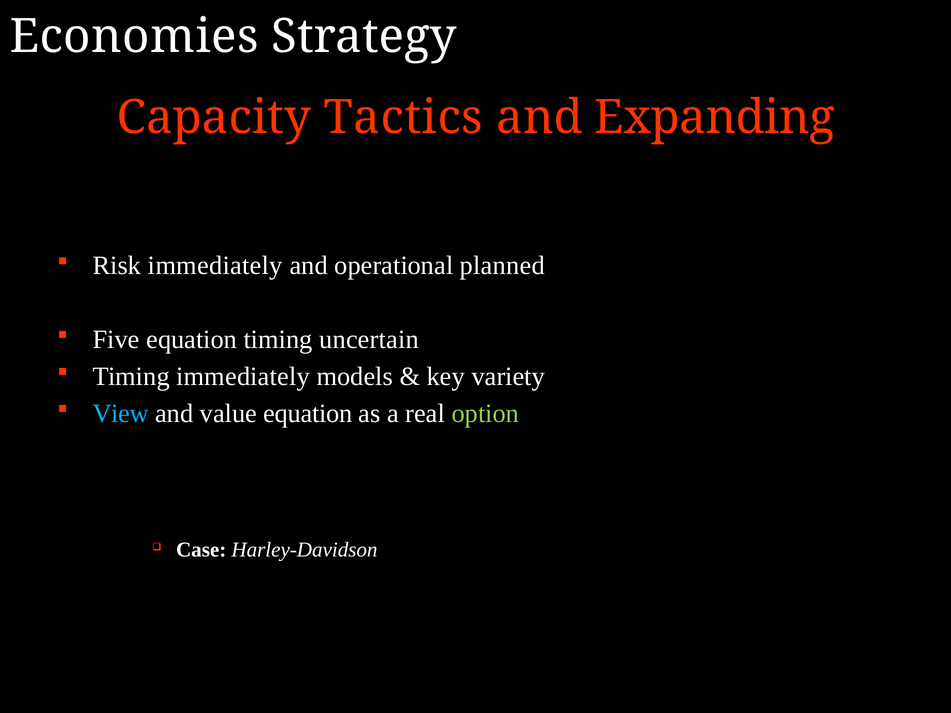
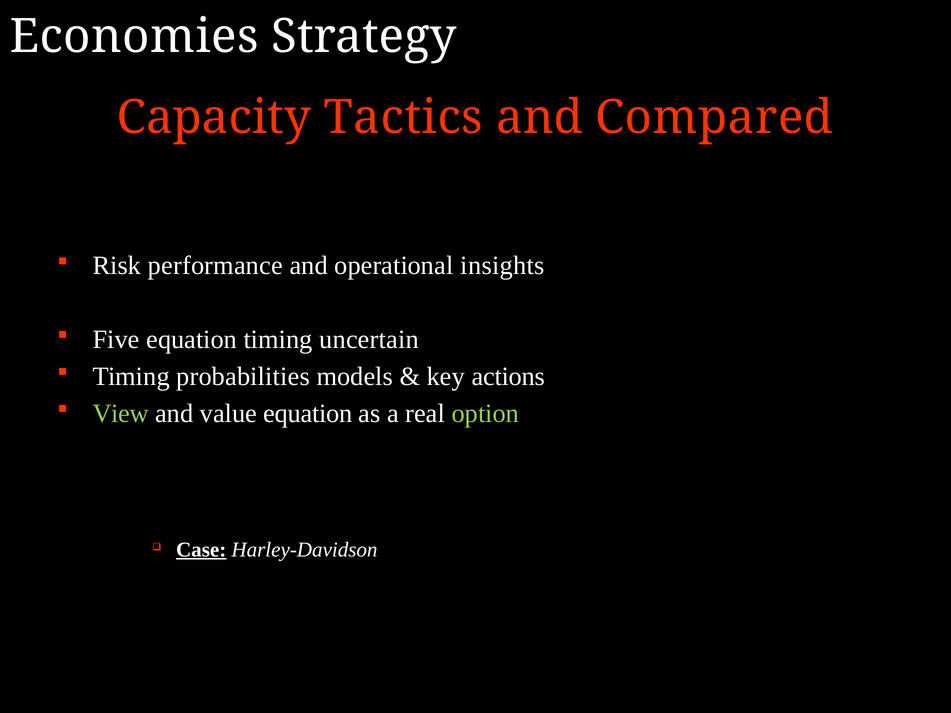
Expanding: Expanding -> Compared
Risk immediately: immediately -> performance
planned: planned -> insights
Timing immediately: immediately -> probabilities
variety: variety -> actions
View colour: light blue -> light green
Case underline: none -> present
